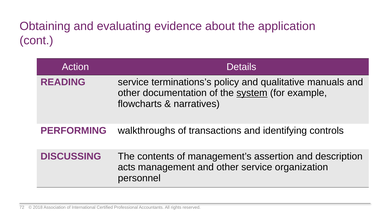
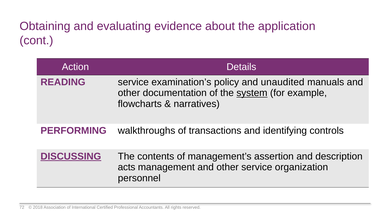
terminations’s: terminations’s -> examination’s
qualitative: qualitative -> unaudited
DISCUSSING underline: none -> present
